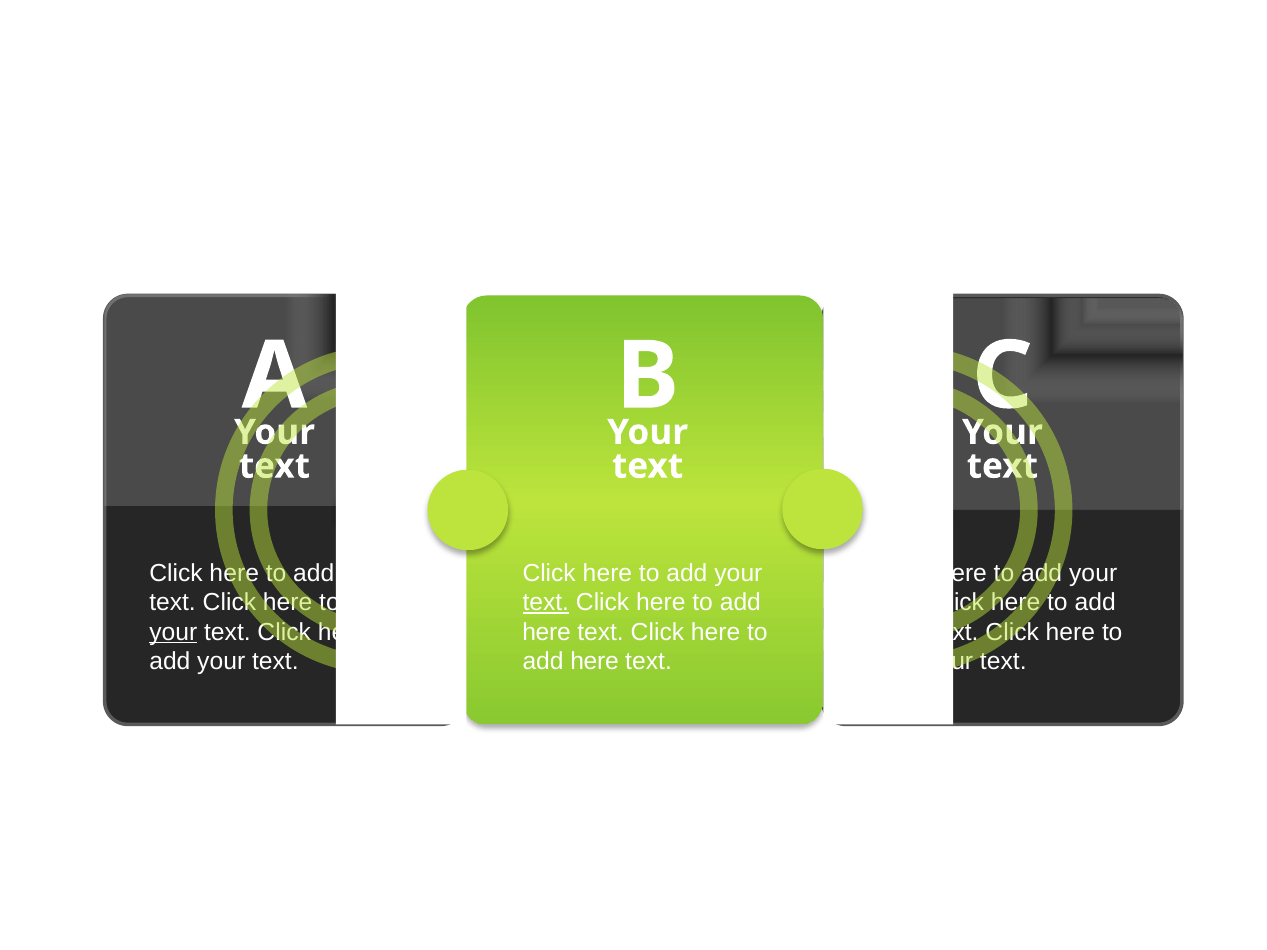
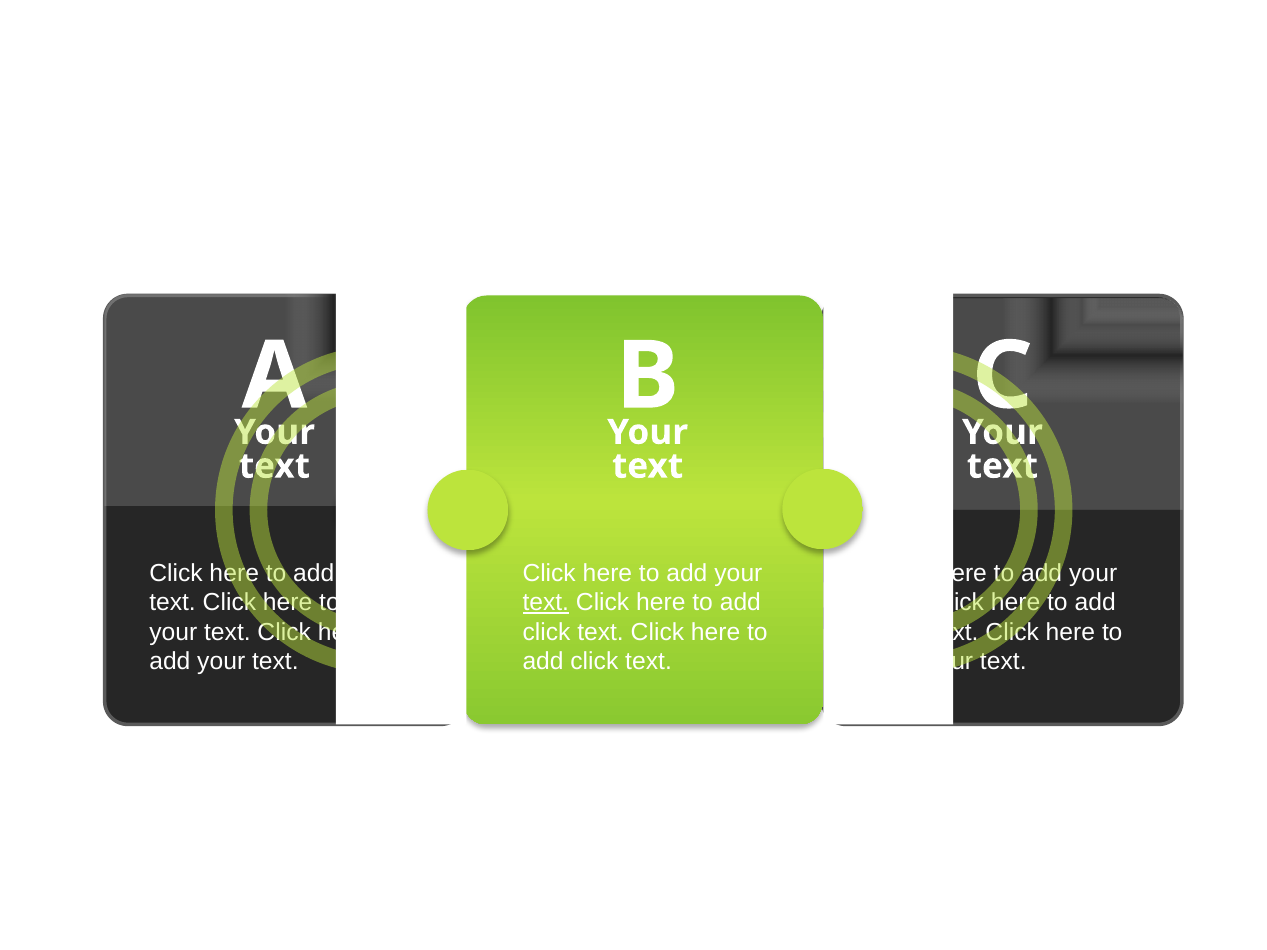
your at (173, 632) underline: present -> none
here at (547, 632): here -> click
here at (595, 662): here -> click
